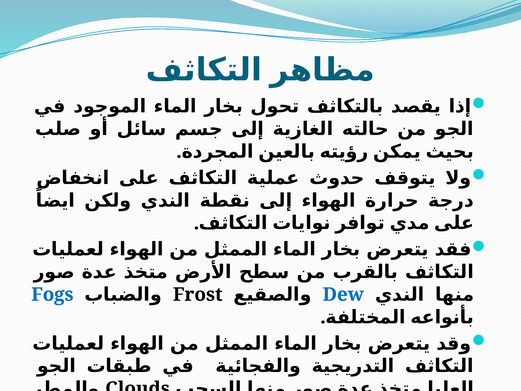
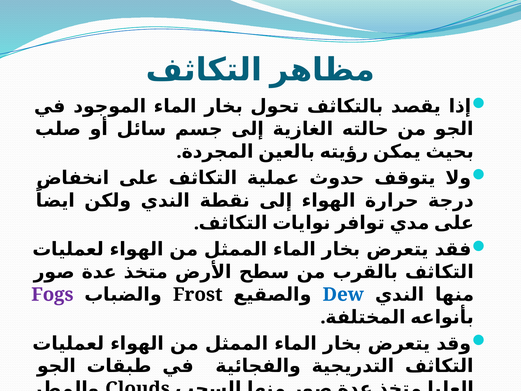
Fogs colour: blue -> purple
